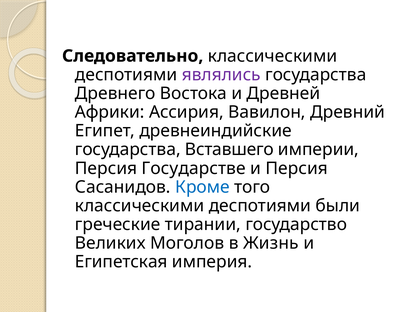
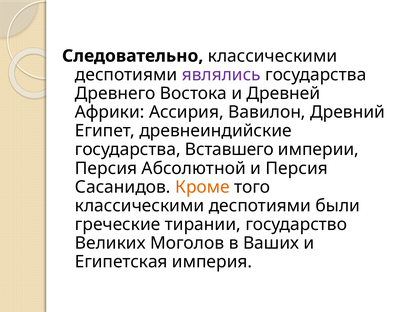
Государстве: Государстве -> Абсолютной
Кроме colour: blue -> orange
Жизнь: Жизнь -> Ваших
